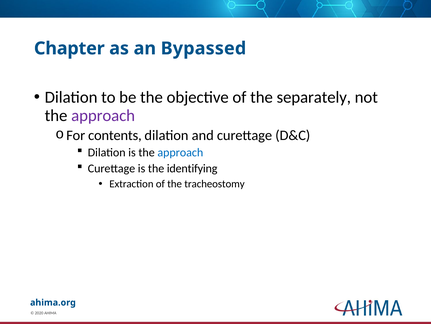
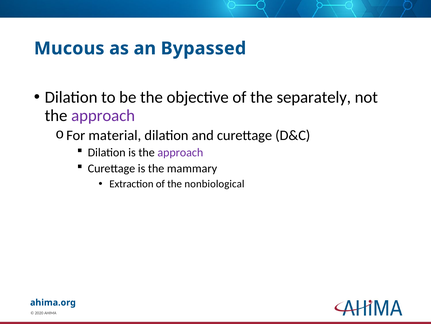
Chapter: Chapter -> Mucous
contents: contents -> material
approach at (180, 152) colour: blue -> purple
identifying: identifying -> mammary
tracheostomy: tracheostomy -> nonbiological
